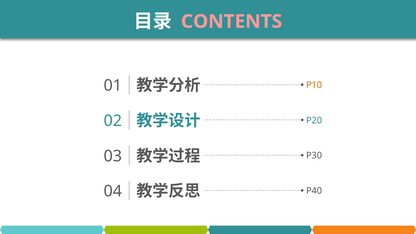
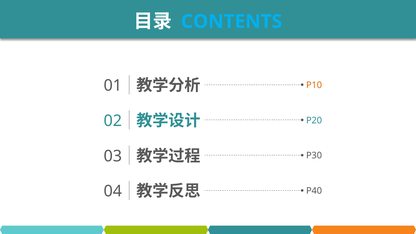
CONTENTS colour: pink -> light blue
